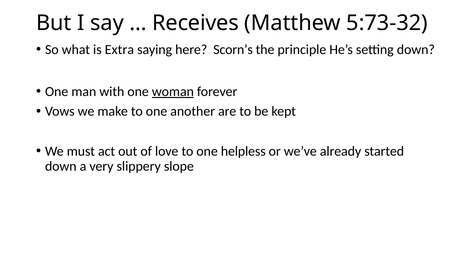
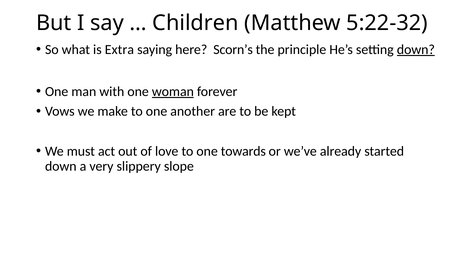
Receives: Receives -> Children
5:73-32: 5:73-32 -> 5:22-32
down at (416, 50) underline: none -> present
helpless: helpless -> towards
